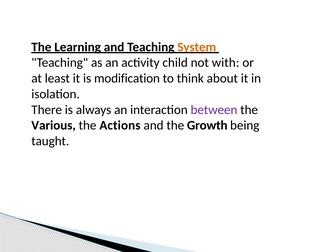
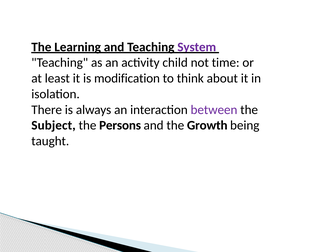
System colour: orange -> purple
with: with -> time
Various: Various -> Subject
Actions: Actions -> Persons
